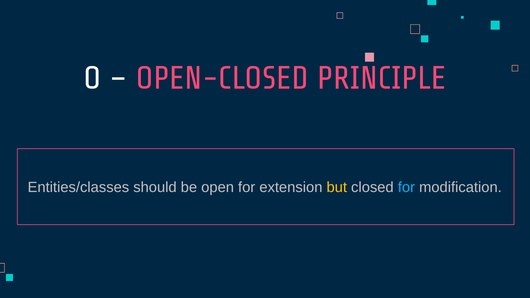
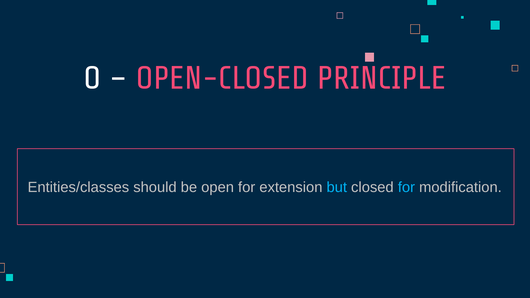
but colour: yellow -> light blue
